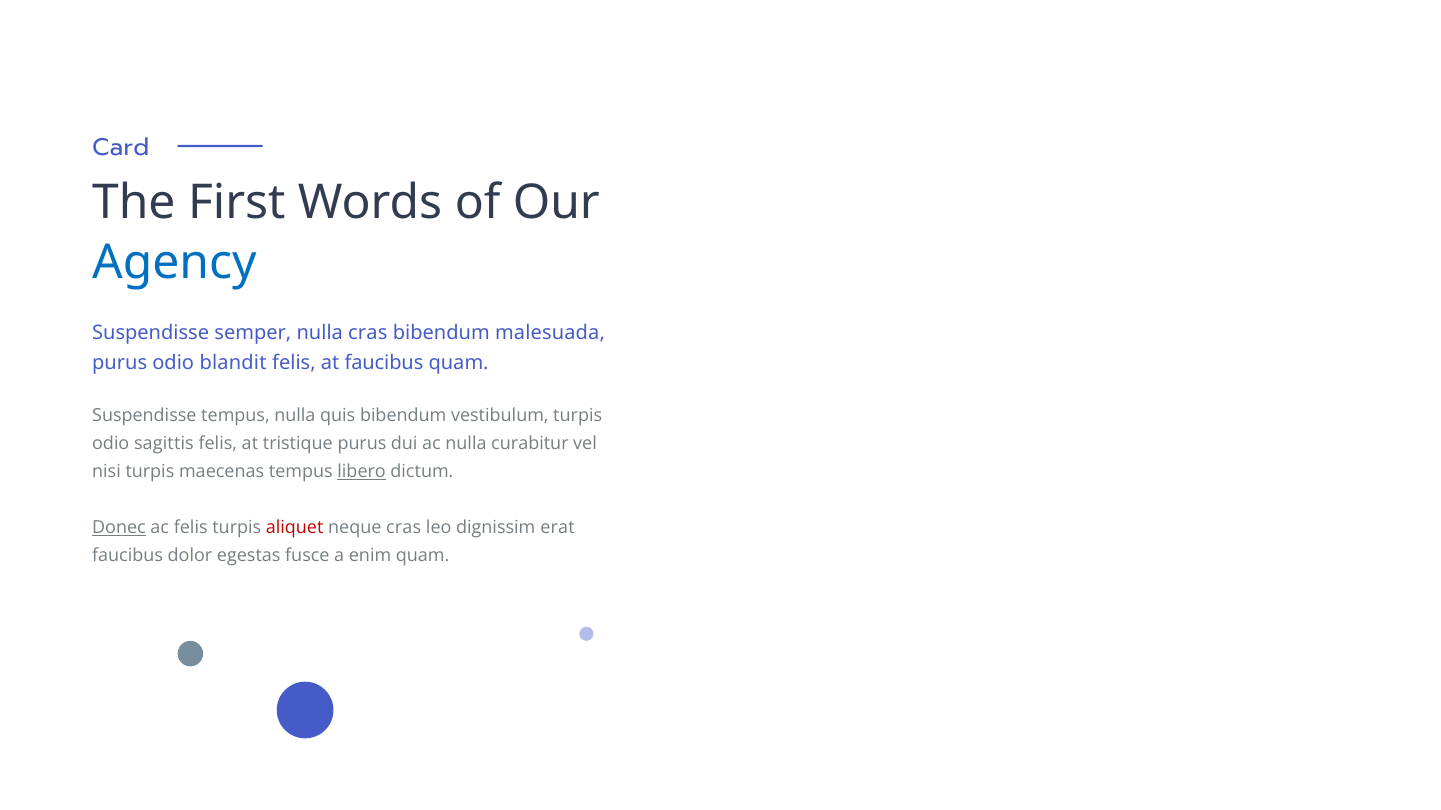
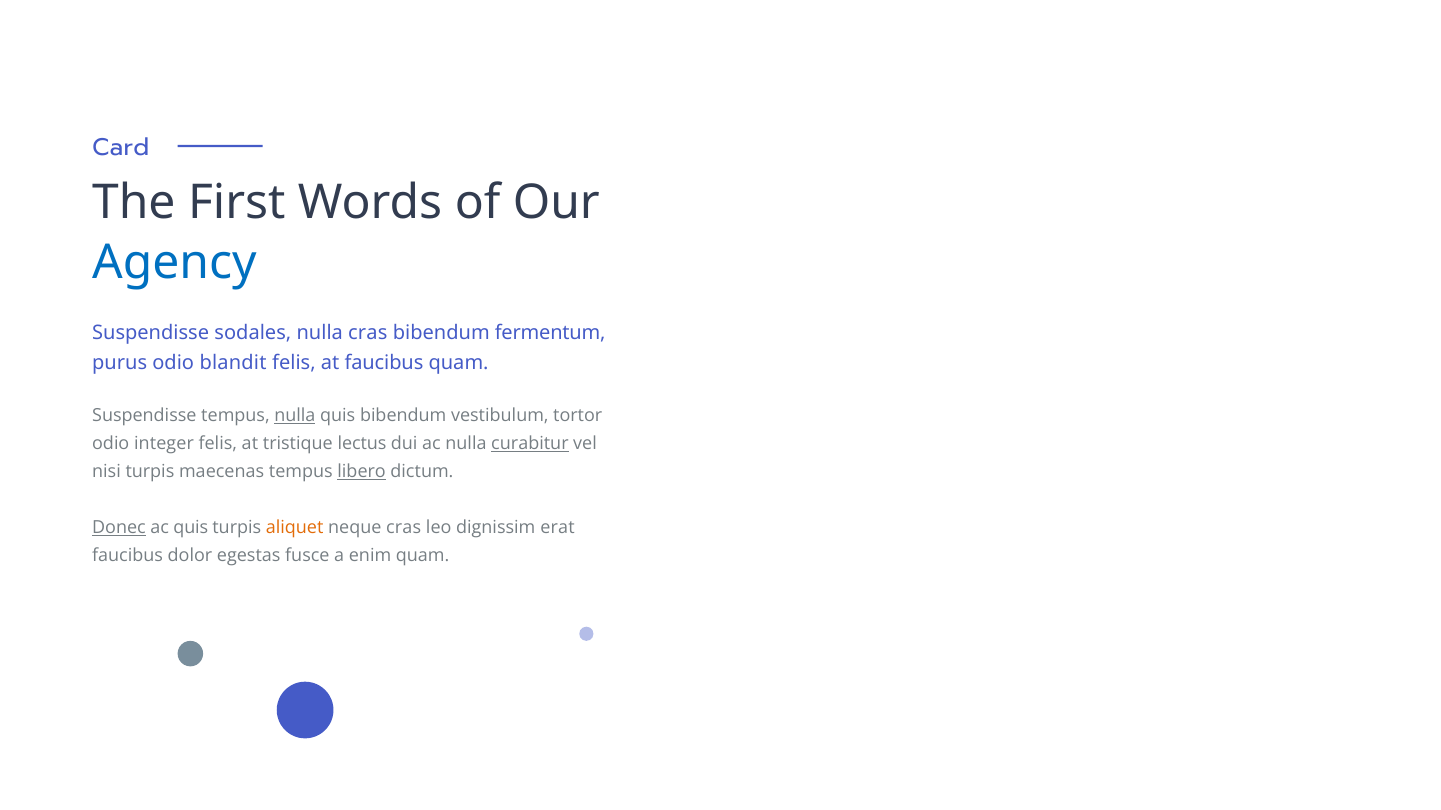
semper: semper -> sodales
malesuada: malesuada -> fermentum
nulla at (295, 416) underline: none -> present
vestibulum turpis: turpis -> tortor
sagittis: sagittis -> integer
tristique purus: purus -> lectus
curabitur underline: none -> present
ac felis: felis -> quis
aliquet colour: red -> orange
